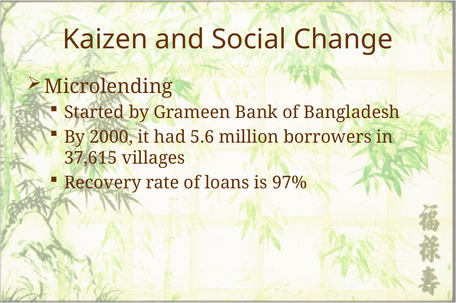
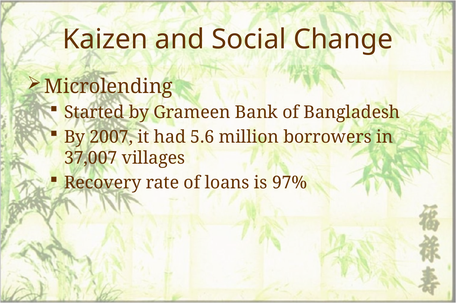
2000: 2000 -> 2007
37,615: 37,615 -> 37,007
